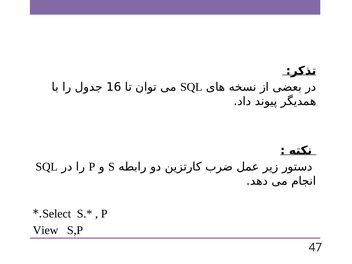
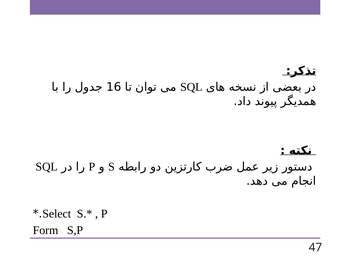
View: View -> Form
